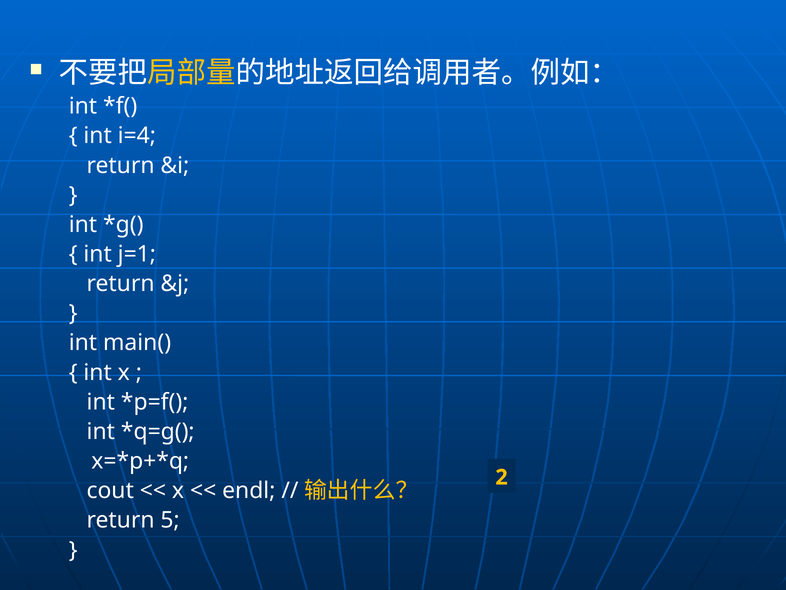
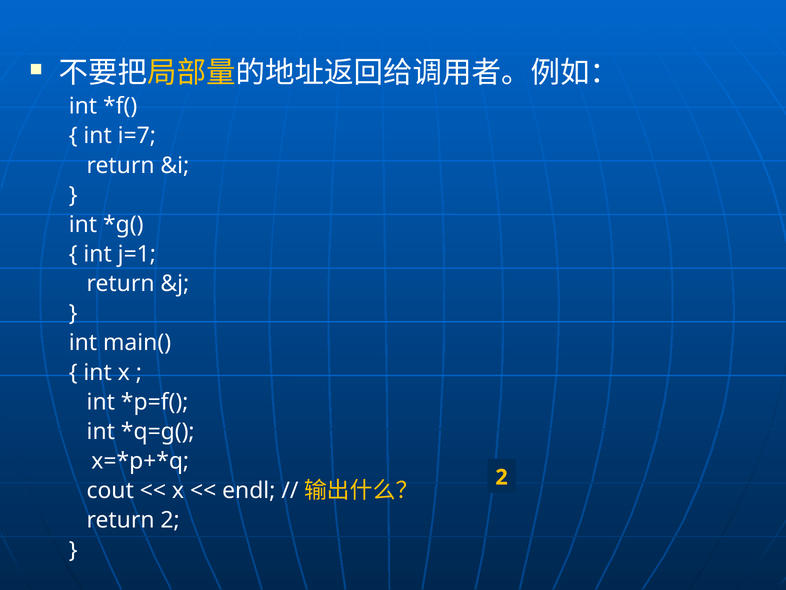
i=4: i=4 -> i=7
return 5: 5 -> 2
